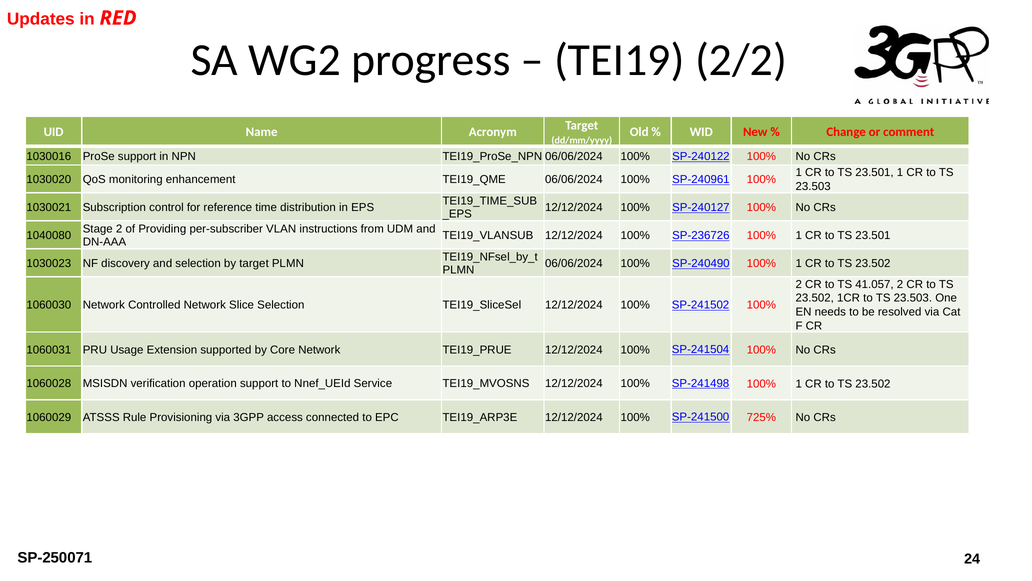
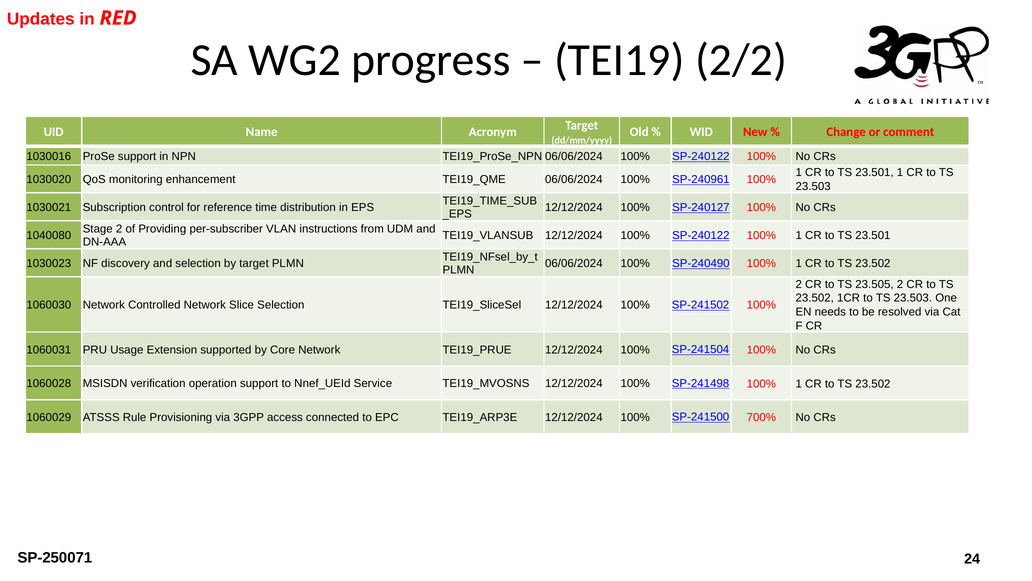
12/12/2024 100% SP-236726: SP-236726 -> SP-240122
41.057: 41.057 -> 23.505
725%: 725% -> 700%
